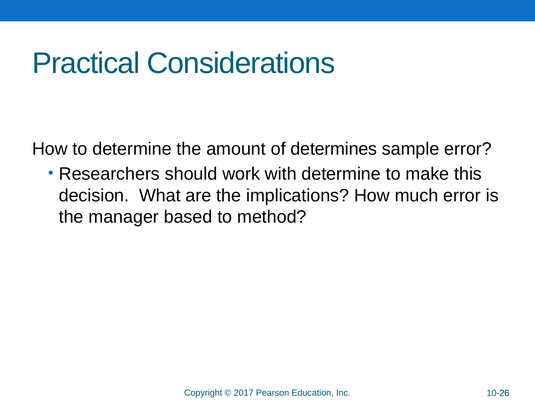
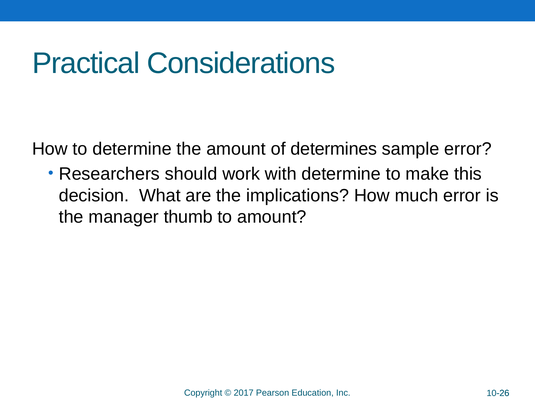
based: based -> thumb
to method: method -> amount
